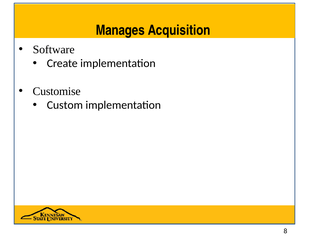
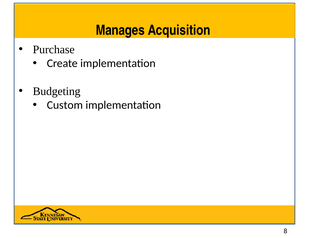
Software: Software -> Purchase
Customise: Customise -> Budgeting
